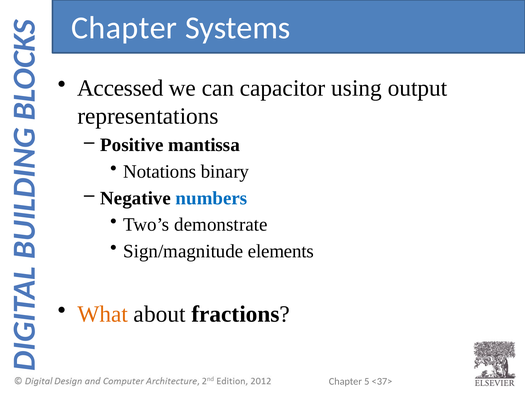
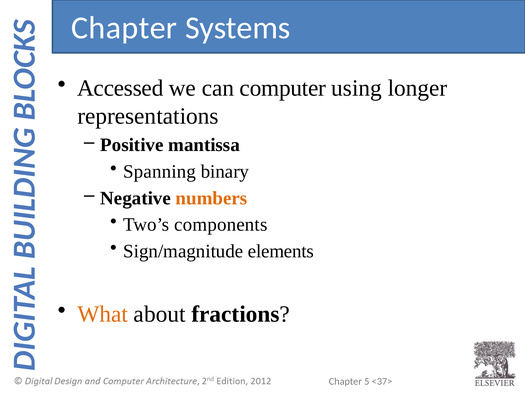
capacitor: capacitor -> computer
output: output -> longer
Notations: Notations -> Spanning
numbers colour: blue -> orange
demonstrate: demonstrate -> components
